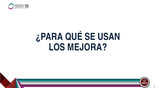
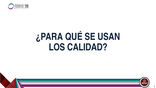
MEJORA: MEJORA -> CALIDAD
